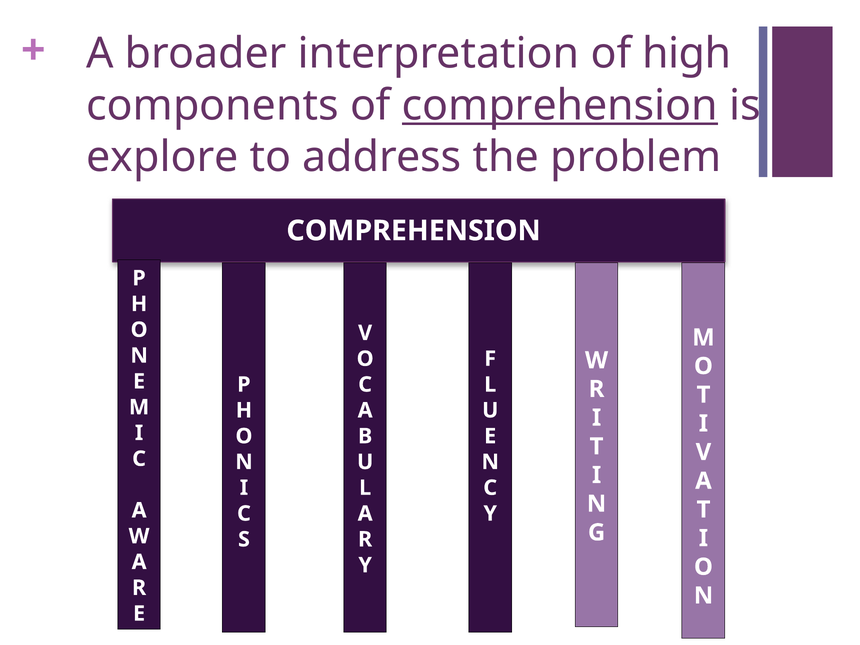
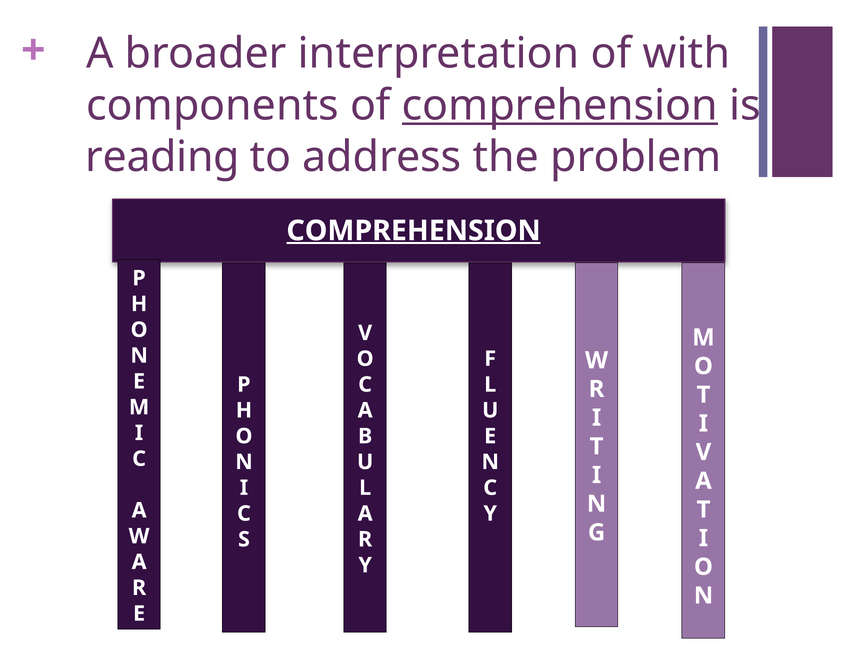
high: high -> with
explore: explore -> reading
COMPREHENSION at (414, 231) underline: none -> present
